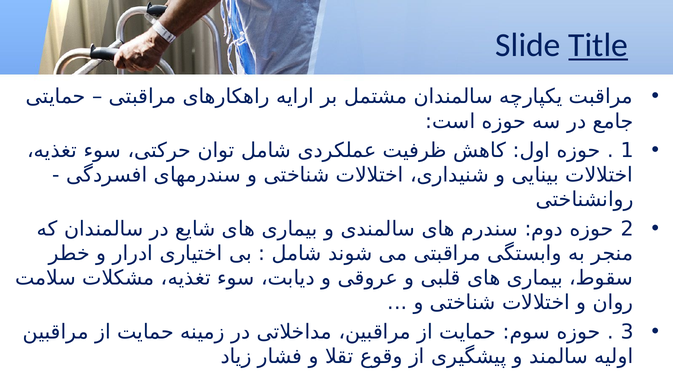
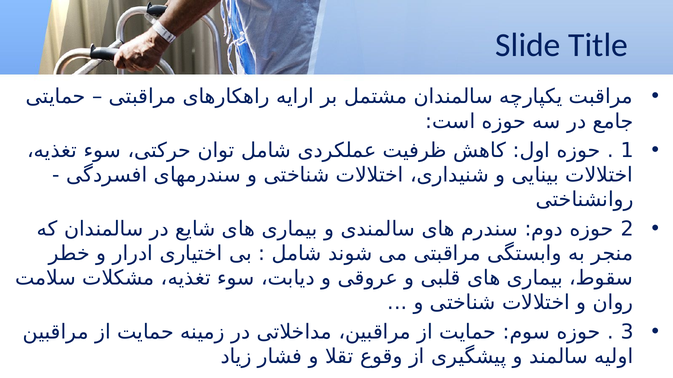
Title underline: present -> none
